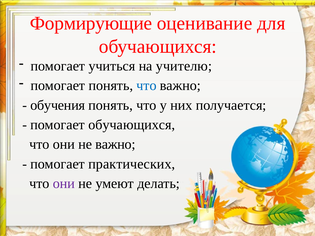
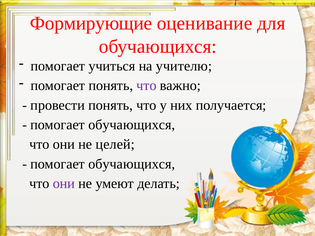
что at (147, 86) colour: blue -> purple
обучения: обучения -> провести
не важно: важно -> целей
практических at (132, 164): практических -> обучающихся
